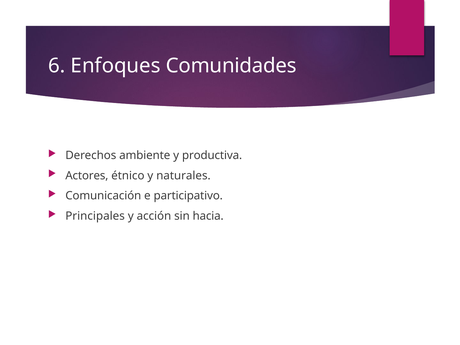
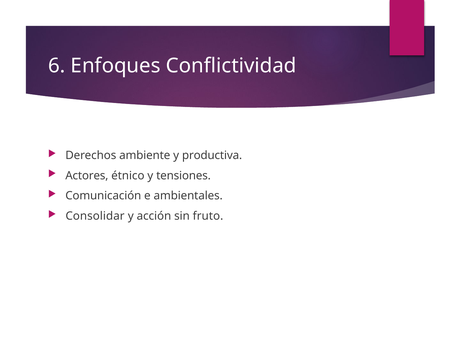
Comunidades: Comunidades -> Conflictividad
naturales: naturales -> tensiones
participativo: participativo -> ambientales
Principales: Principales -> Consolidar
hacia: hacia -> fruto
